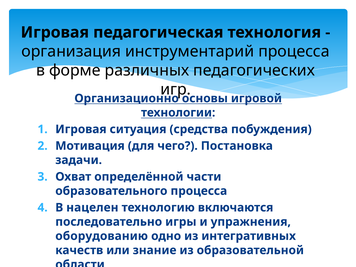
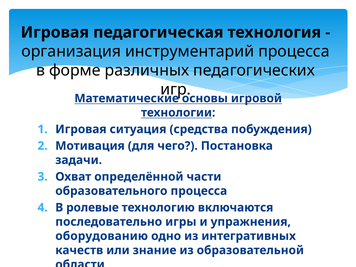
Организационно: Организационно -> Математические
нацелен: нацелен -> ролевые
